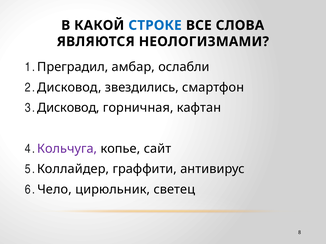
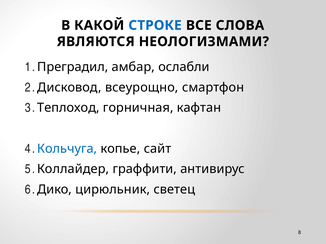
звездились: звездились -> всеурощно
Дисковод at (68, 108): Дисковод -> Теплоход
Кольчуга colour: purple -> blue
Чело: Чело -> Дико
